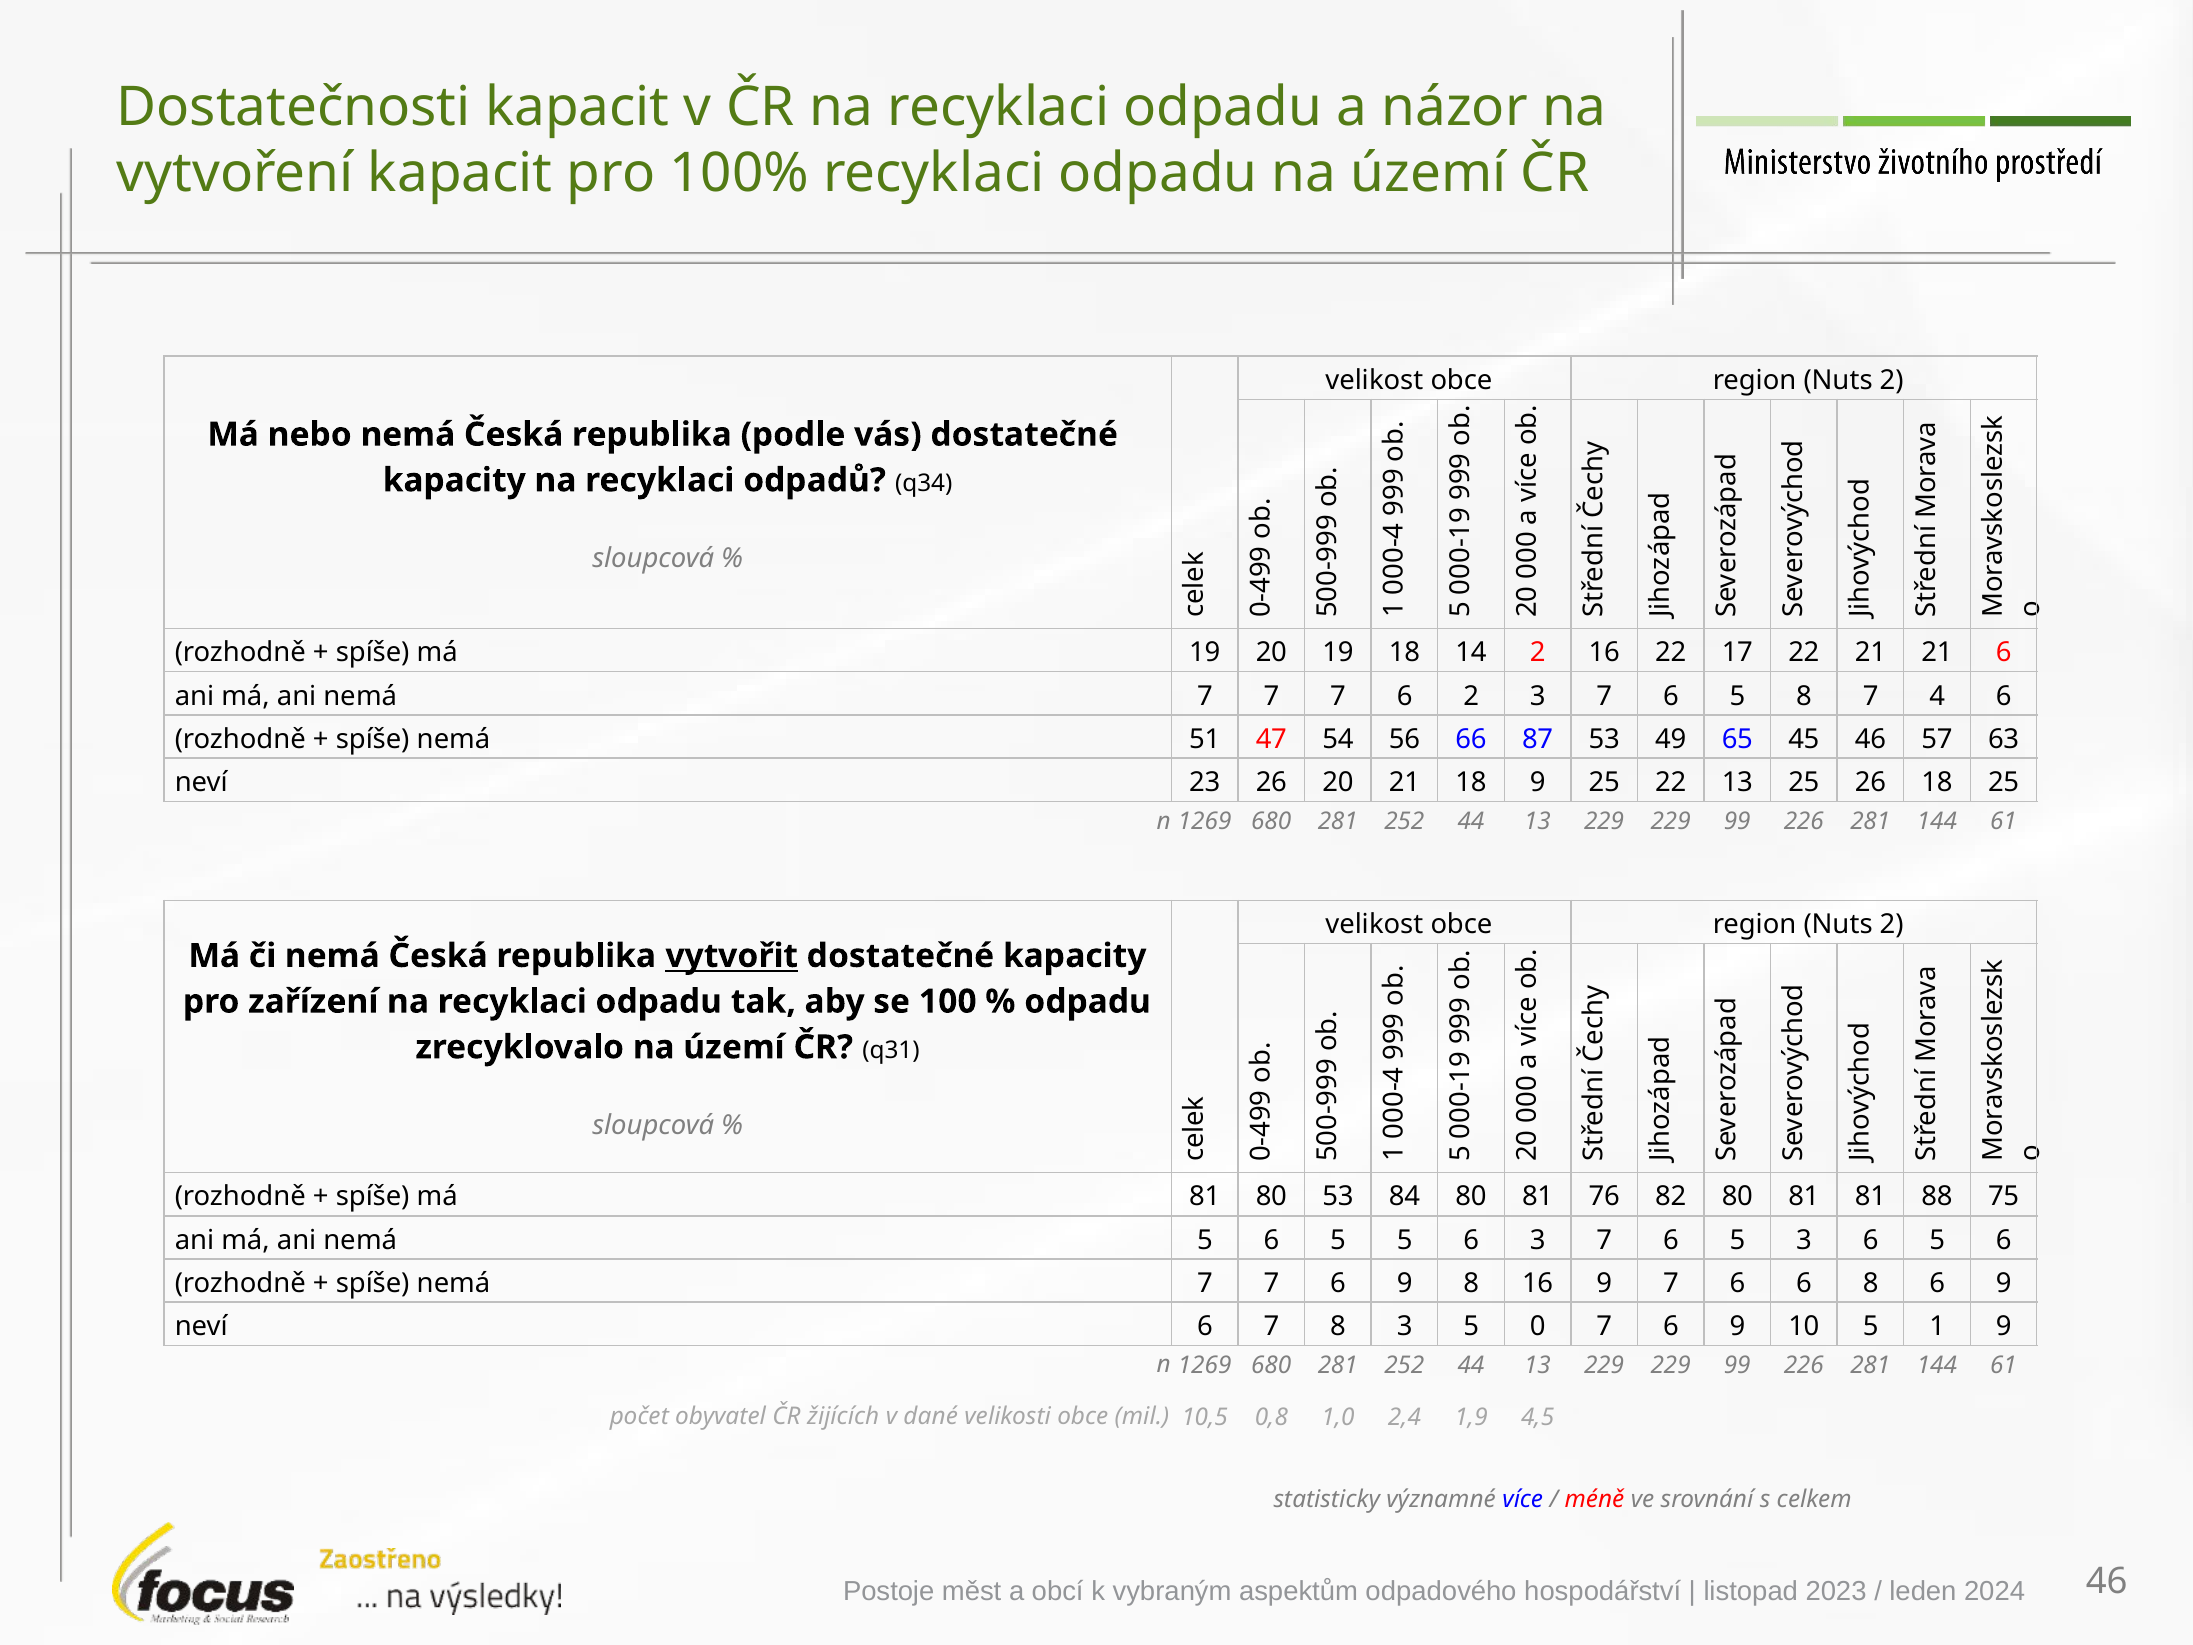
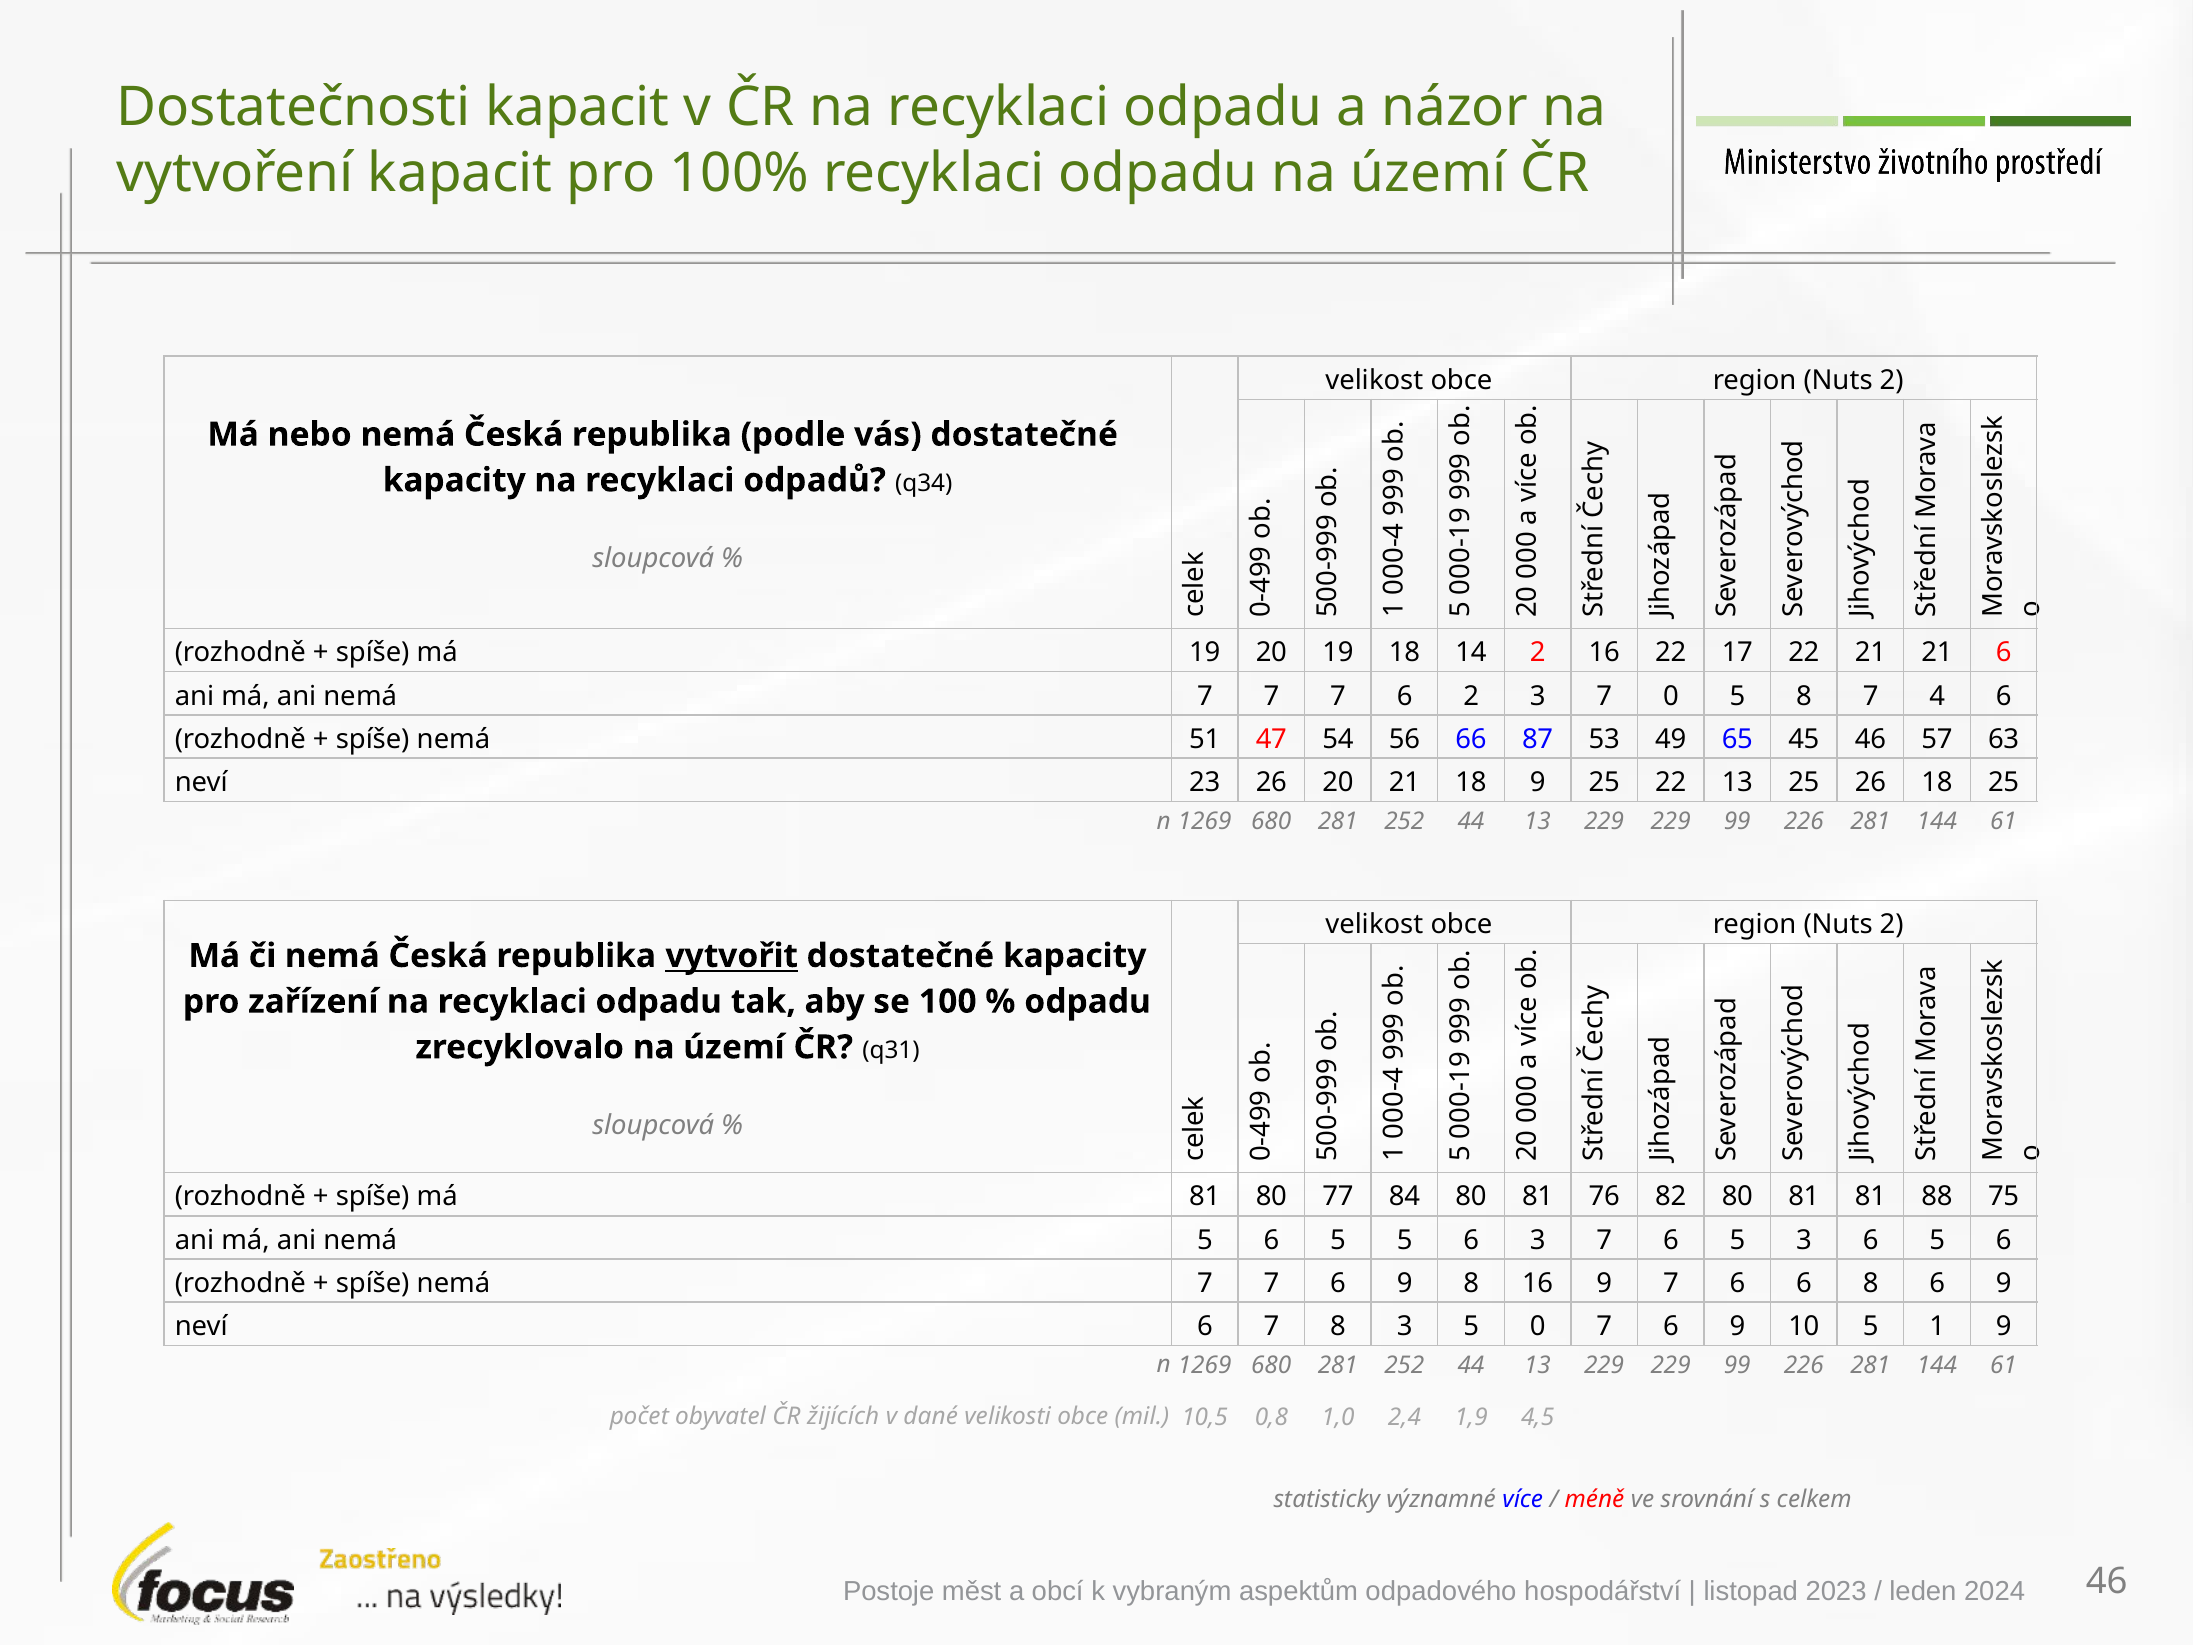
2 3 7 6: 6 -> 0
80 53: 53 -> 77
